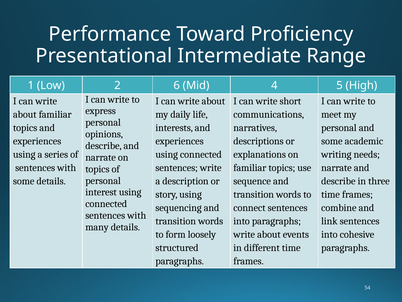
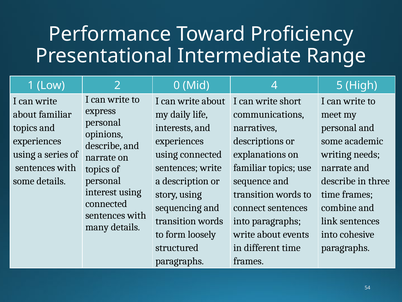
6: 6 -> 0
